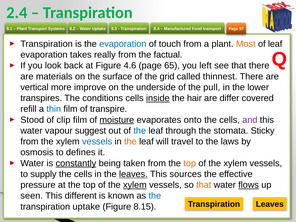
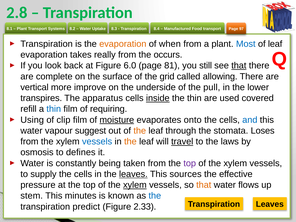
2.4: 2.4 -> 2.8
evaporation at (123, 44) colour: blue -> orange
touch: touch -> when
Most colour: orange -> blue
factual: factual -> occurs
4.6: 4.6 -> 6.0
65: 65 -> 81
left: left -> still
that at (239, 66) underline: none -> present
materials: materials -> complete
thinnest: thinnest -> allowing
conditions: conditions -> apparatus
the hair: hair -> thin
differ: differ -> used
transpire: transpire -> requiring
Stood: Stood -> Using
and colour: purple -> blue
the at (140, 131) colour: blue -> orange
Sticky: Sticky -> Loses
travel underline: none -> present
constantly underline: present -> none
top at (190, 163) colour: orange -> purple
flows underline: present -> none
seen: seen -> stem
different: different -> minutes
transpiration uptake: uptake -> predict
8.15: 8.15 -> 2.33
